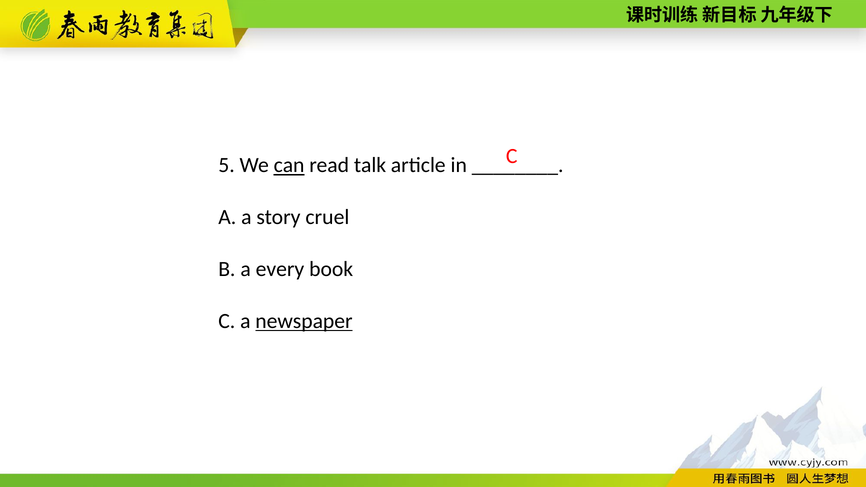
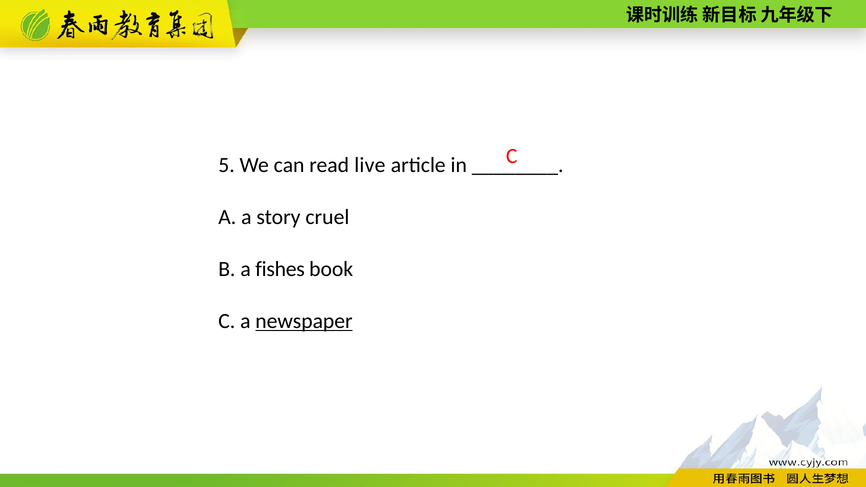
can underline: present -> none
talk: talk -> live
every: every -> fishes
